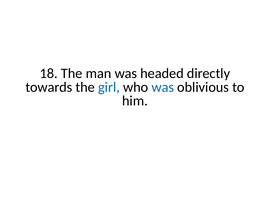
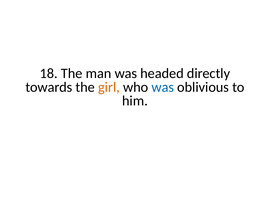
girl colour: blue -> orange
